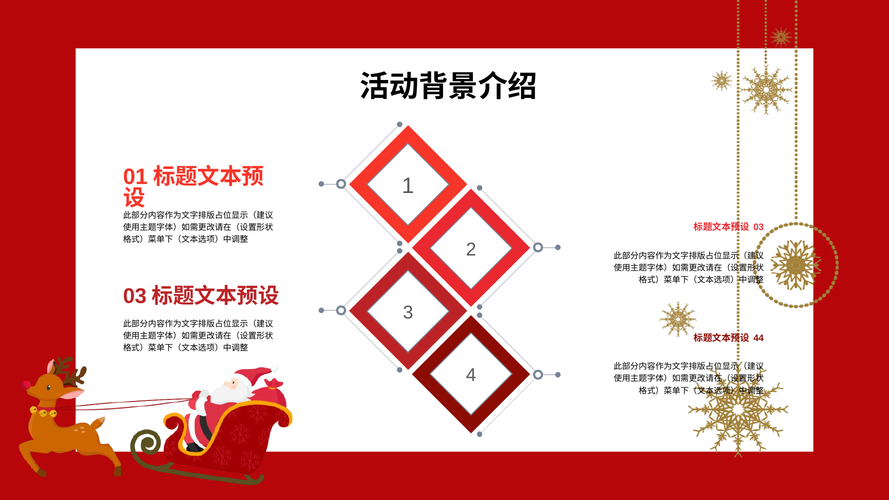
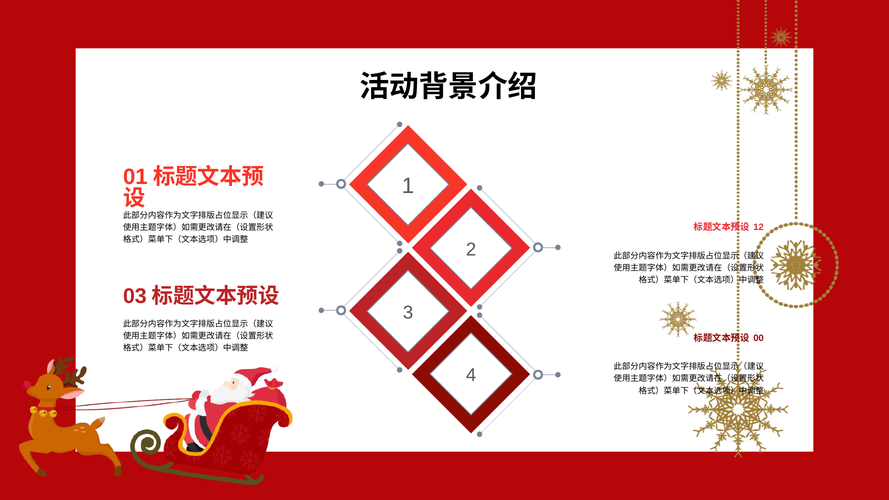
03: 03 -> 12
44: 44 -> 00
